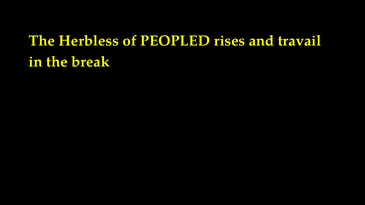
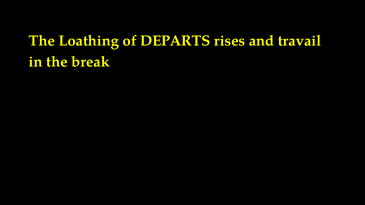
Herbless: Herbless -> Loathing
PEOPLED: PEOPLED -> DEPARTS
